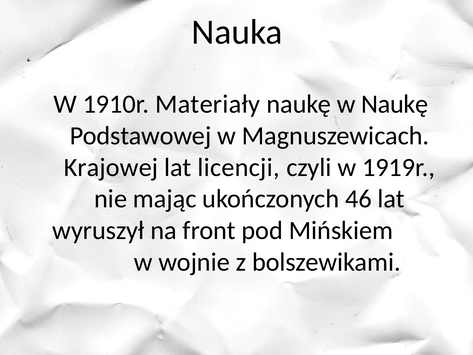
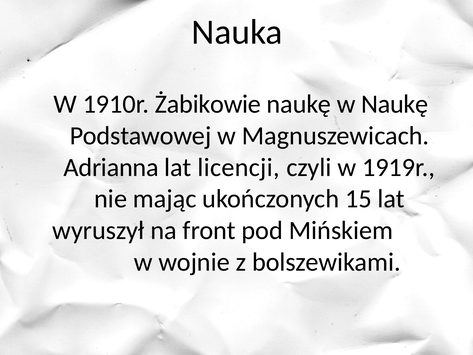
Materiały: Materiały -> Żabikowie
Krajowej: Krajowej -> Adrianna
46: 46 -> 15
